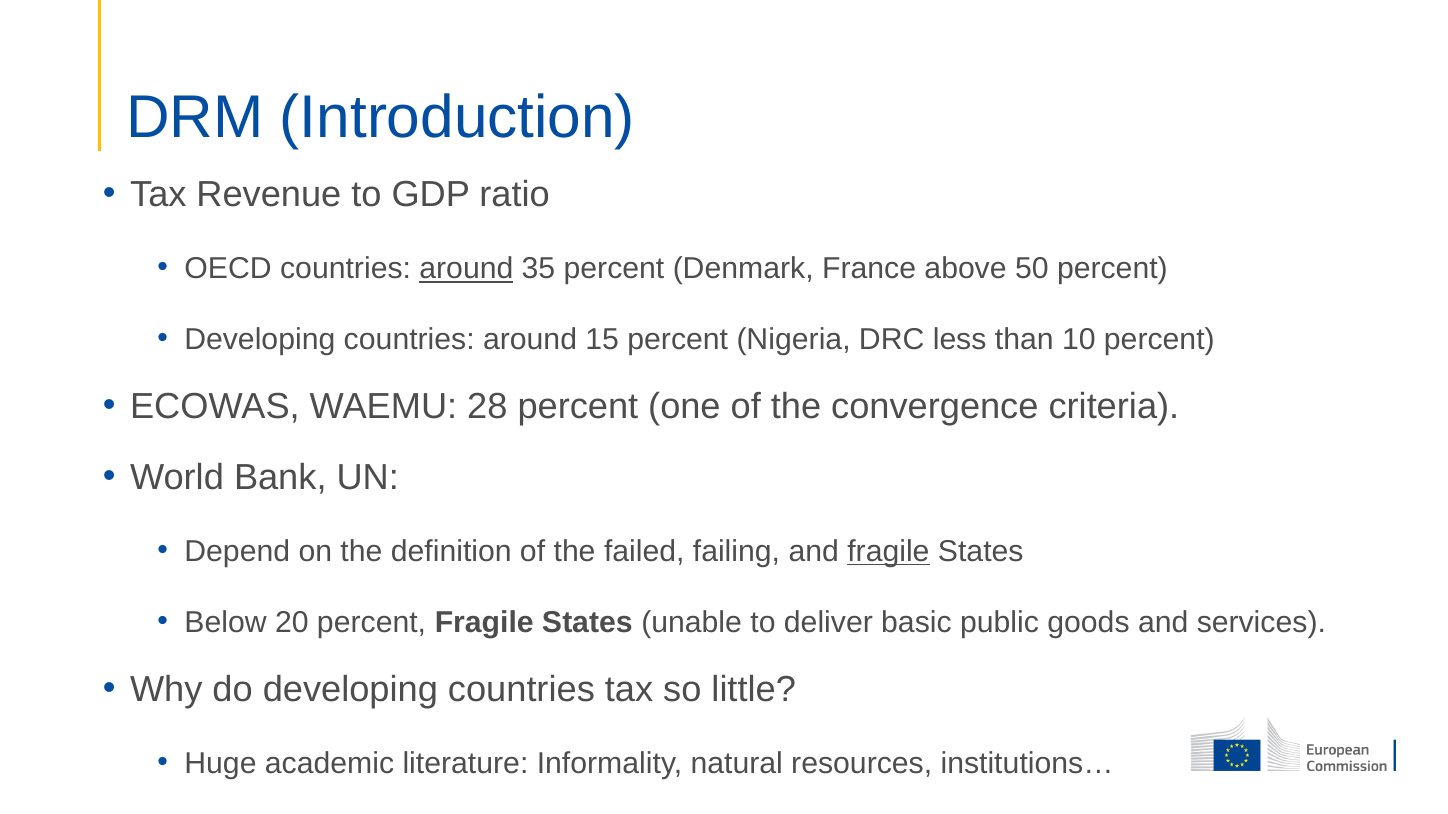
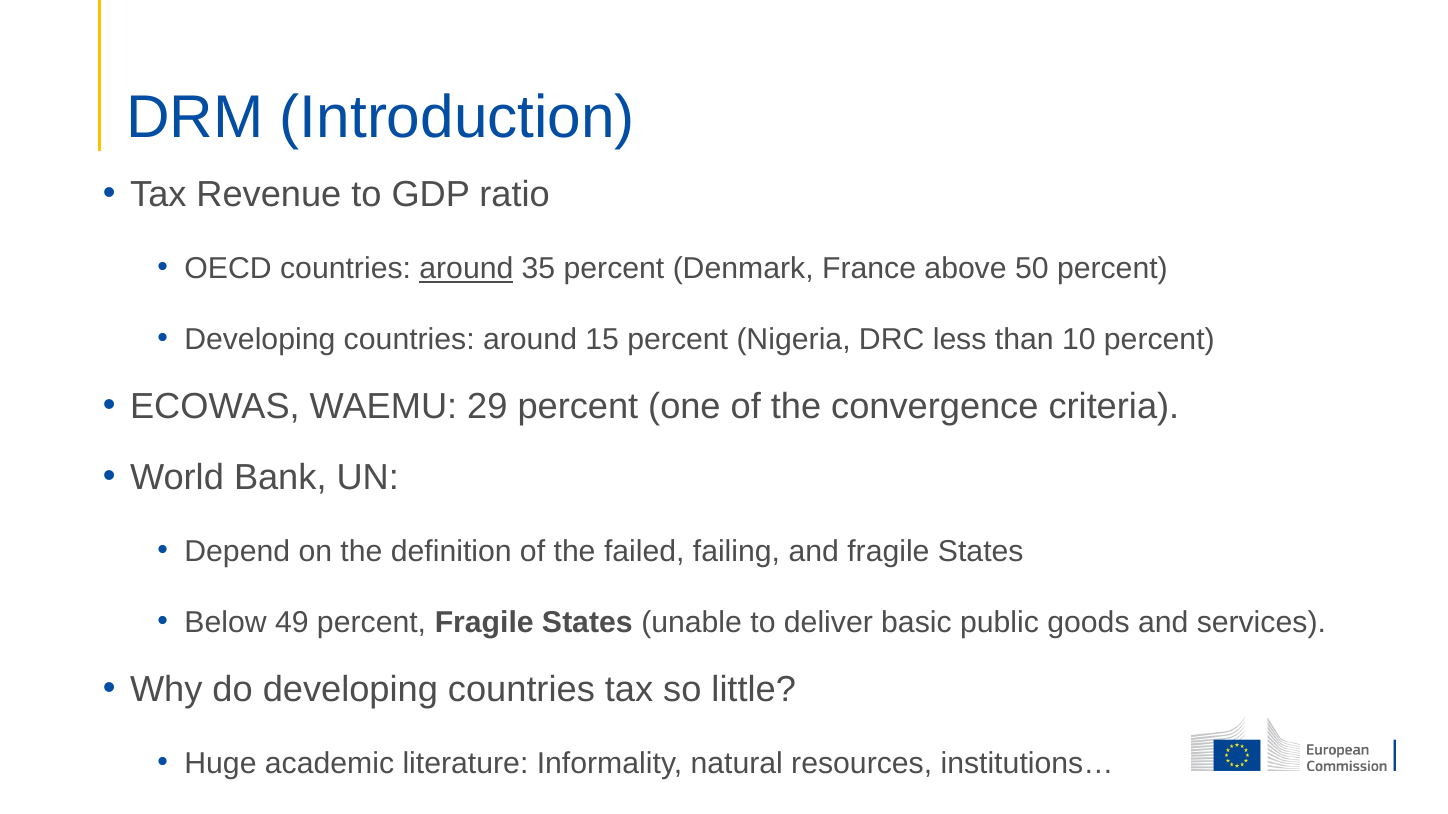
28: 28 -> 29
fragile at (888, 552) underline: present -> none
20: 20 -> 49
